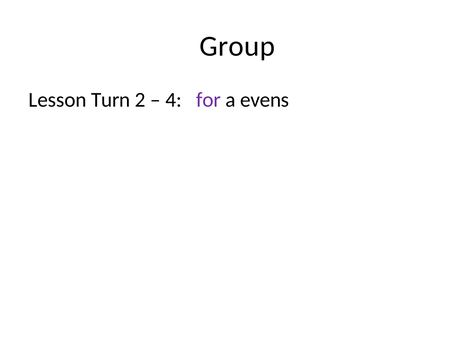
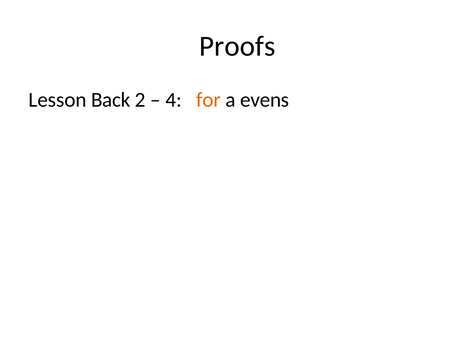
Group: Group -> Proofs
Turn: Turn -> Back
for colour: purple -> orange
